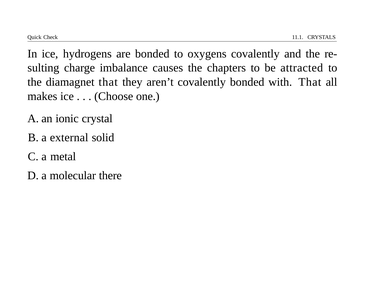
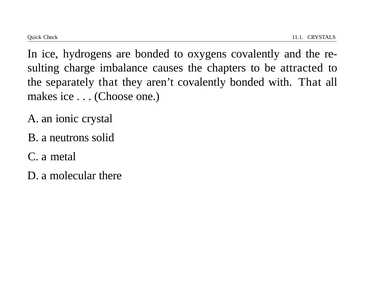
diamagnet: diamagnet -> separately
external: external -> neutrons
